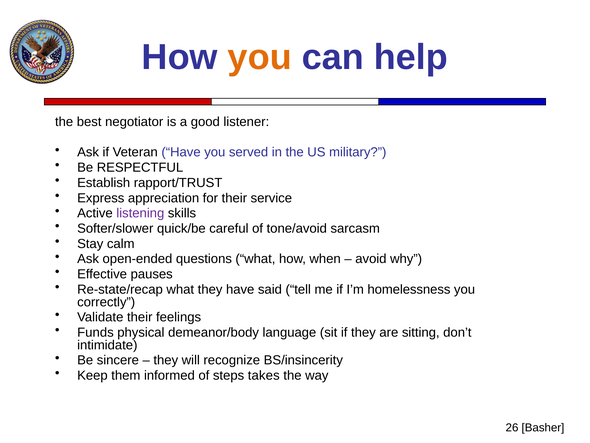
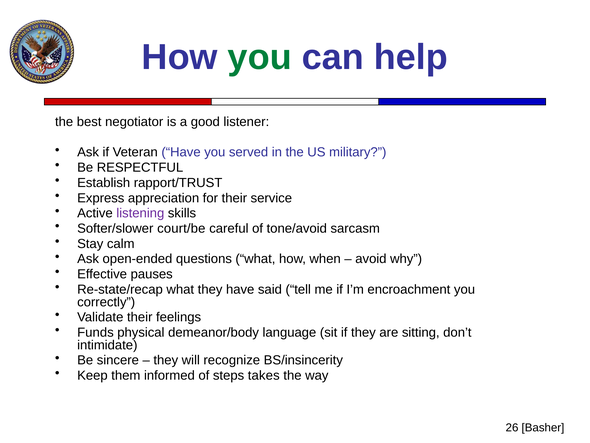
you at (260, 57) colour: orange -> green
quick/be: quick/be -> court/be
homelessness: homelessness -> encroachment
